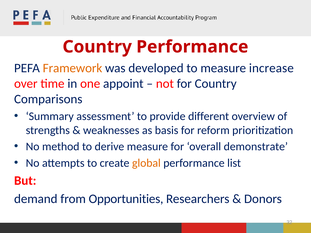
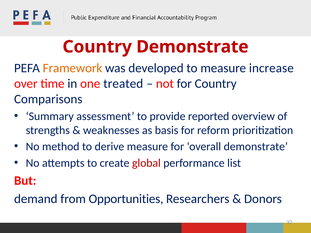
Country Performance: Performance -> Demonstrate
appoint: appoint -> treated
different: different -> reported
global colour: orange -> red
